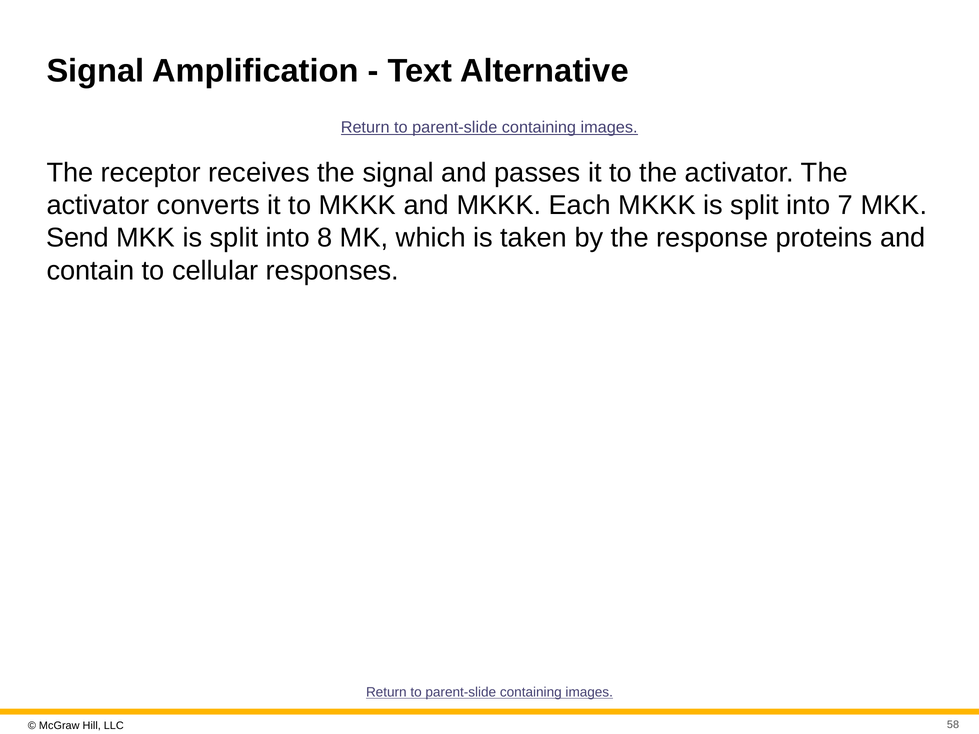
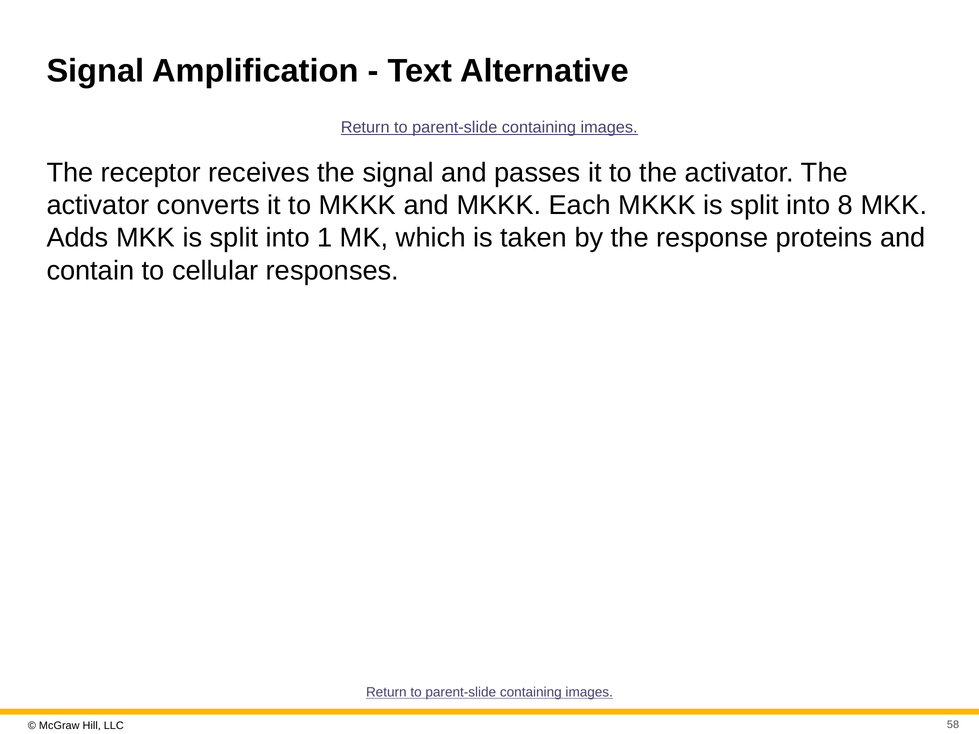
7: 7 -> 8
Send: Send -> Adds
8: 8 -> 1
